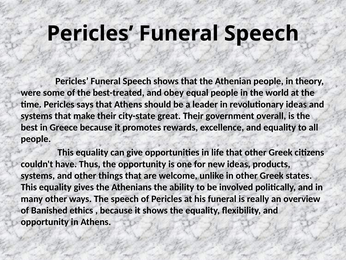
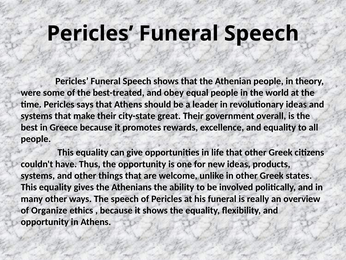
Banished: Banished -> Organize
